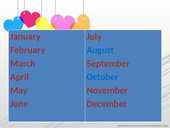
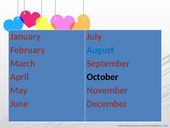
October colour: blue -> black
